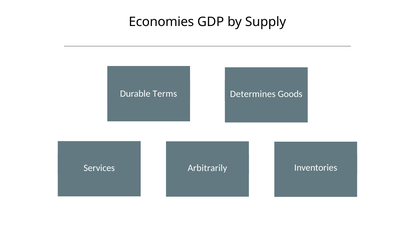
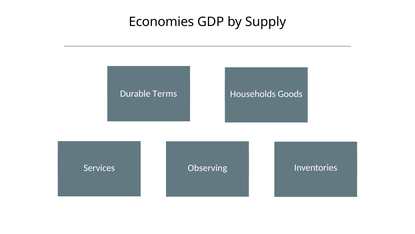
Determines: Determines -> Households
Arbitrarily: Arbitrarily -> Observing
